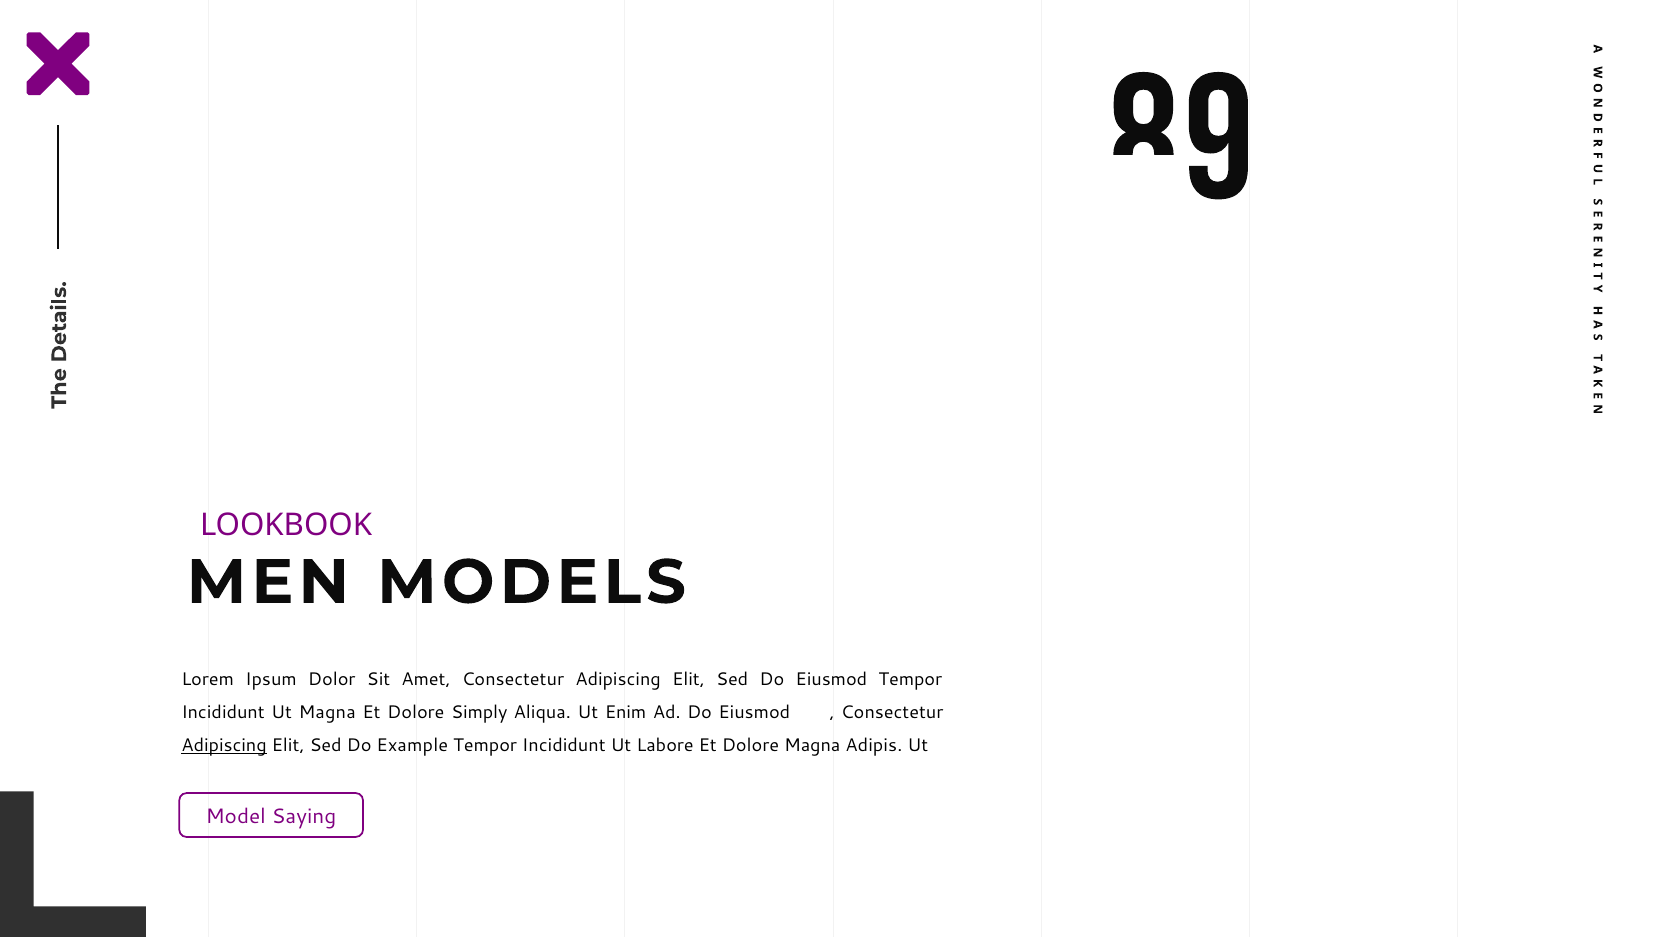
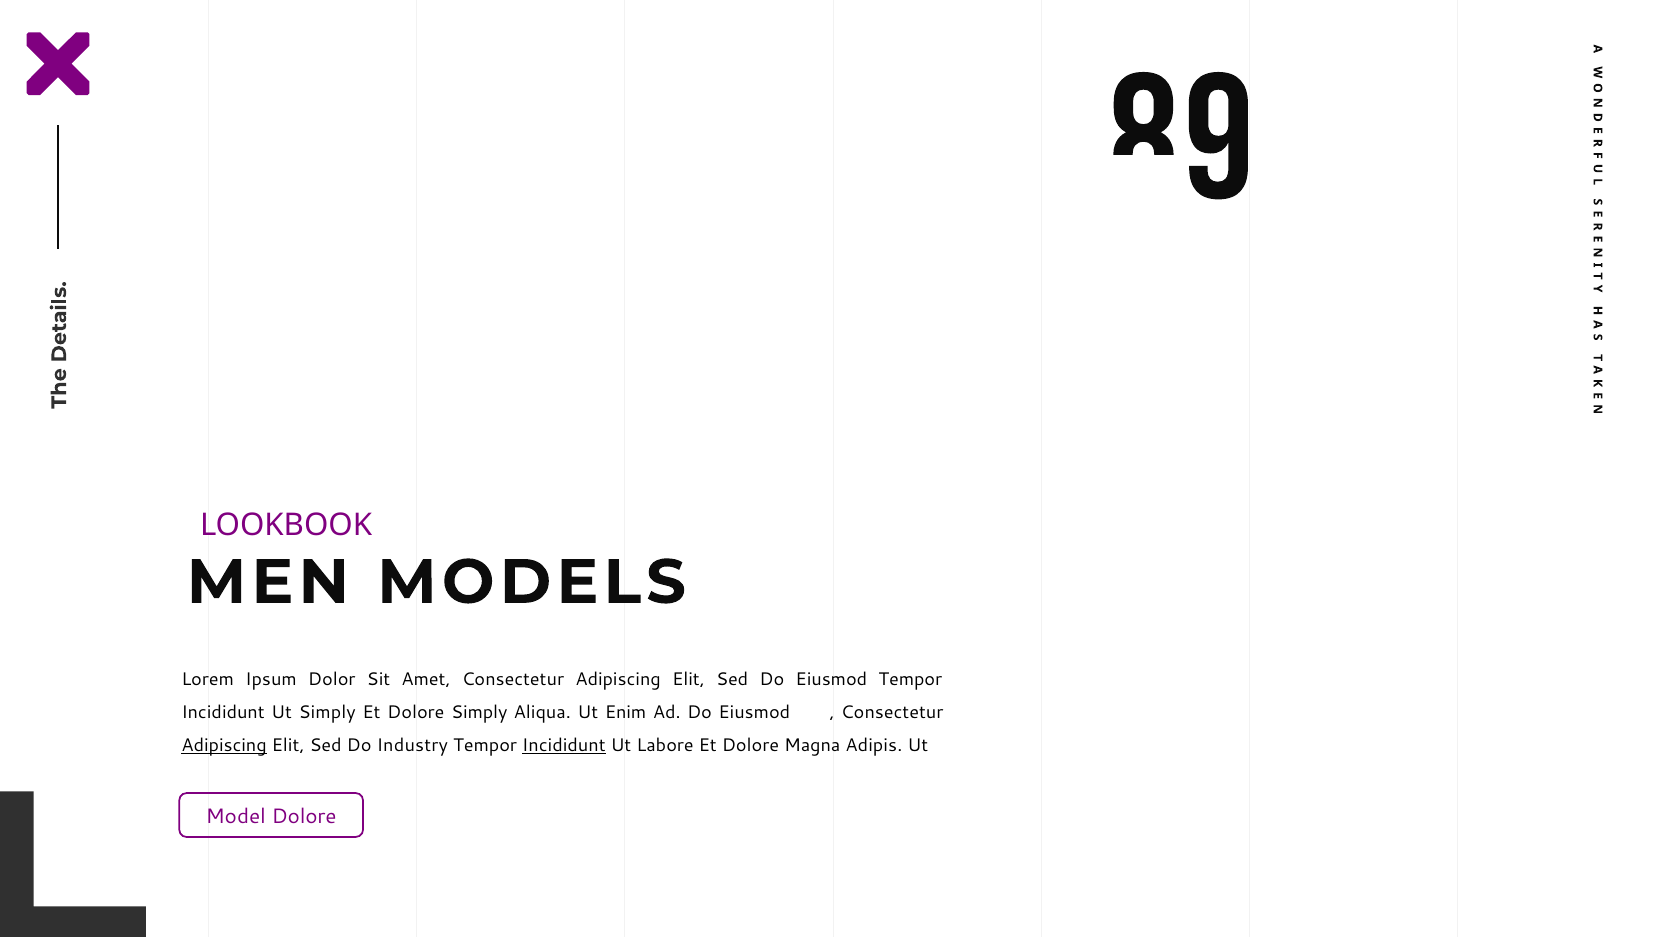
Ut Magna: Magna -> Simply
Example: Example -> Industry
Incididunt at (564, 746) underline: none -> present
Model Saying: Saying -> Dolore
